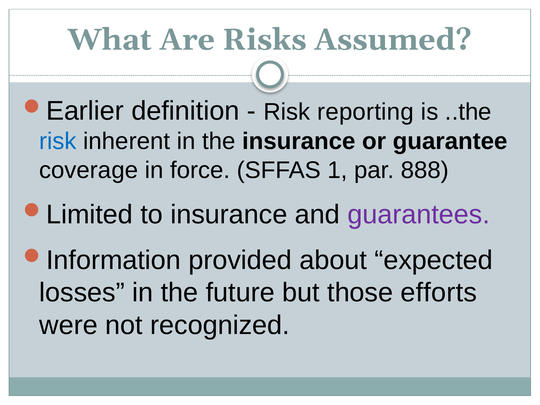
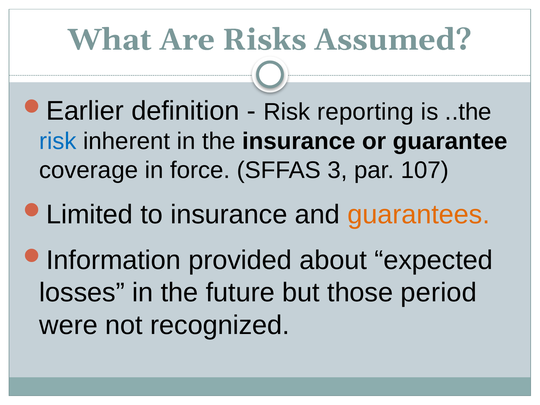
1: 1 -> 3
888: 888 -> 107
guarantees colour: purple -> orange
efforts: efforts -> period
